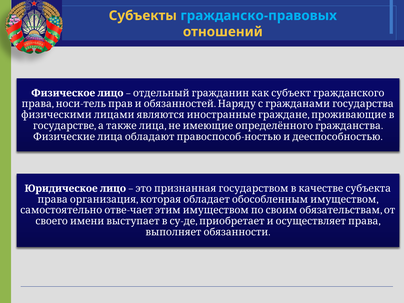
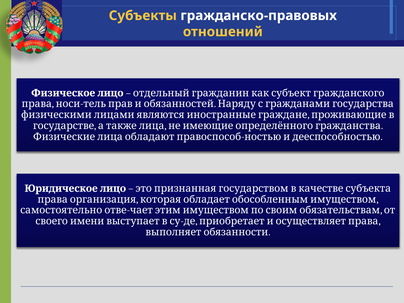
гражданско-правовых colour: light blue -> white
